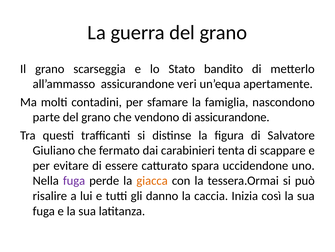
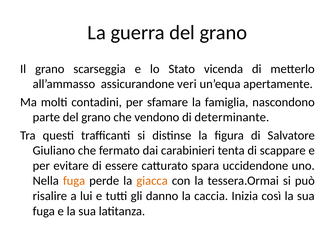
bandito: bandito -> vicenda
di assicurandone: assicurandone -> determinante
fuga at (74, 180) colour: purple -> orange
